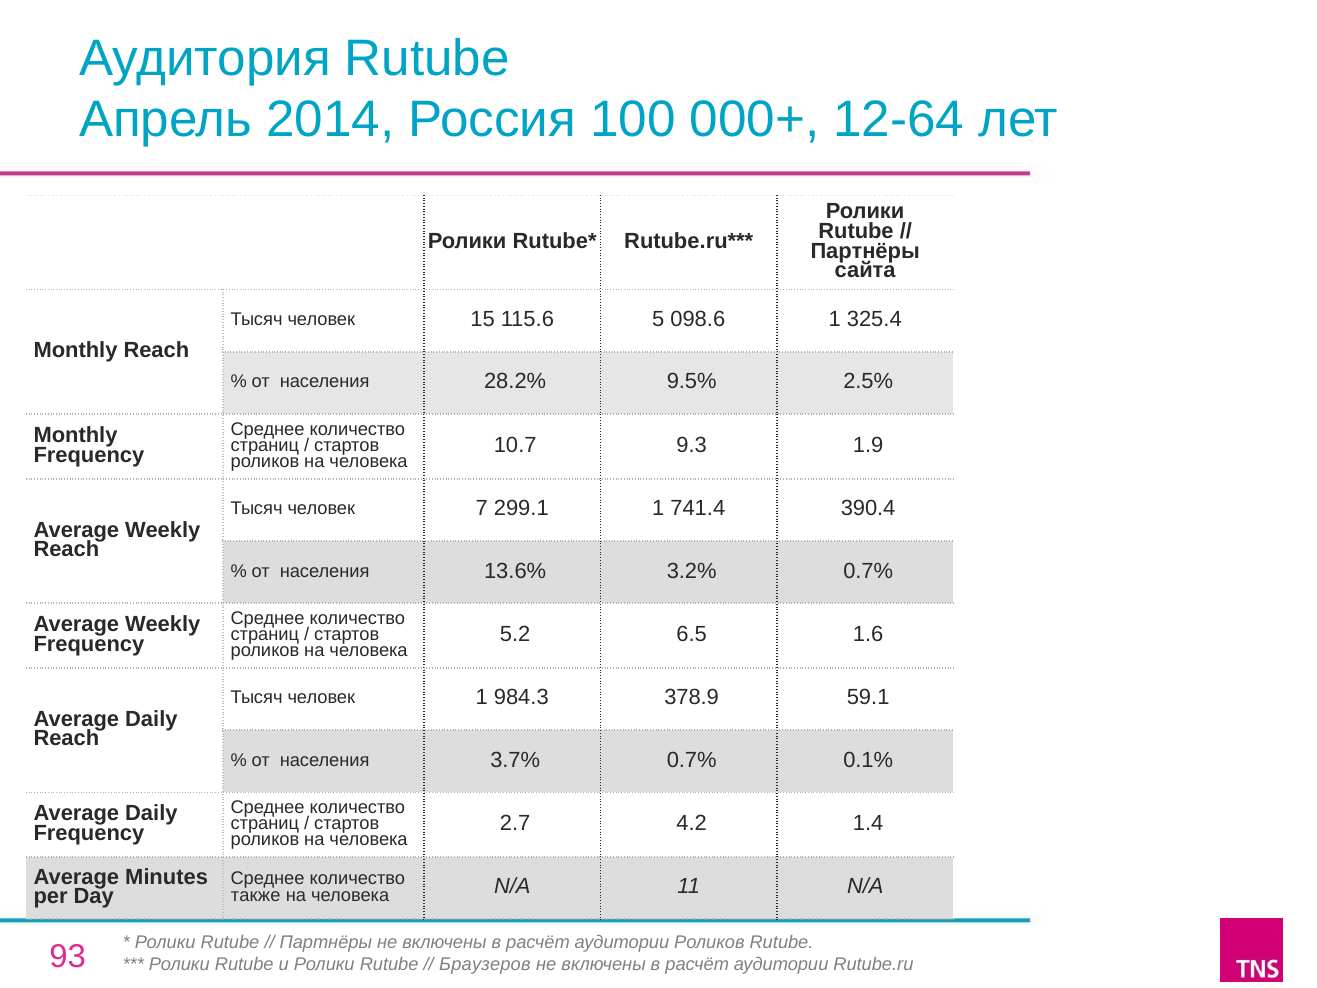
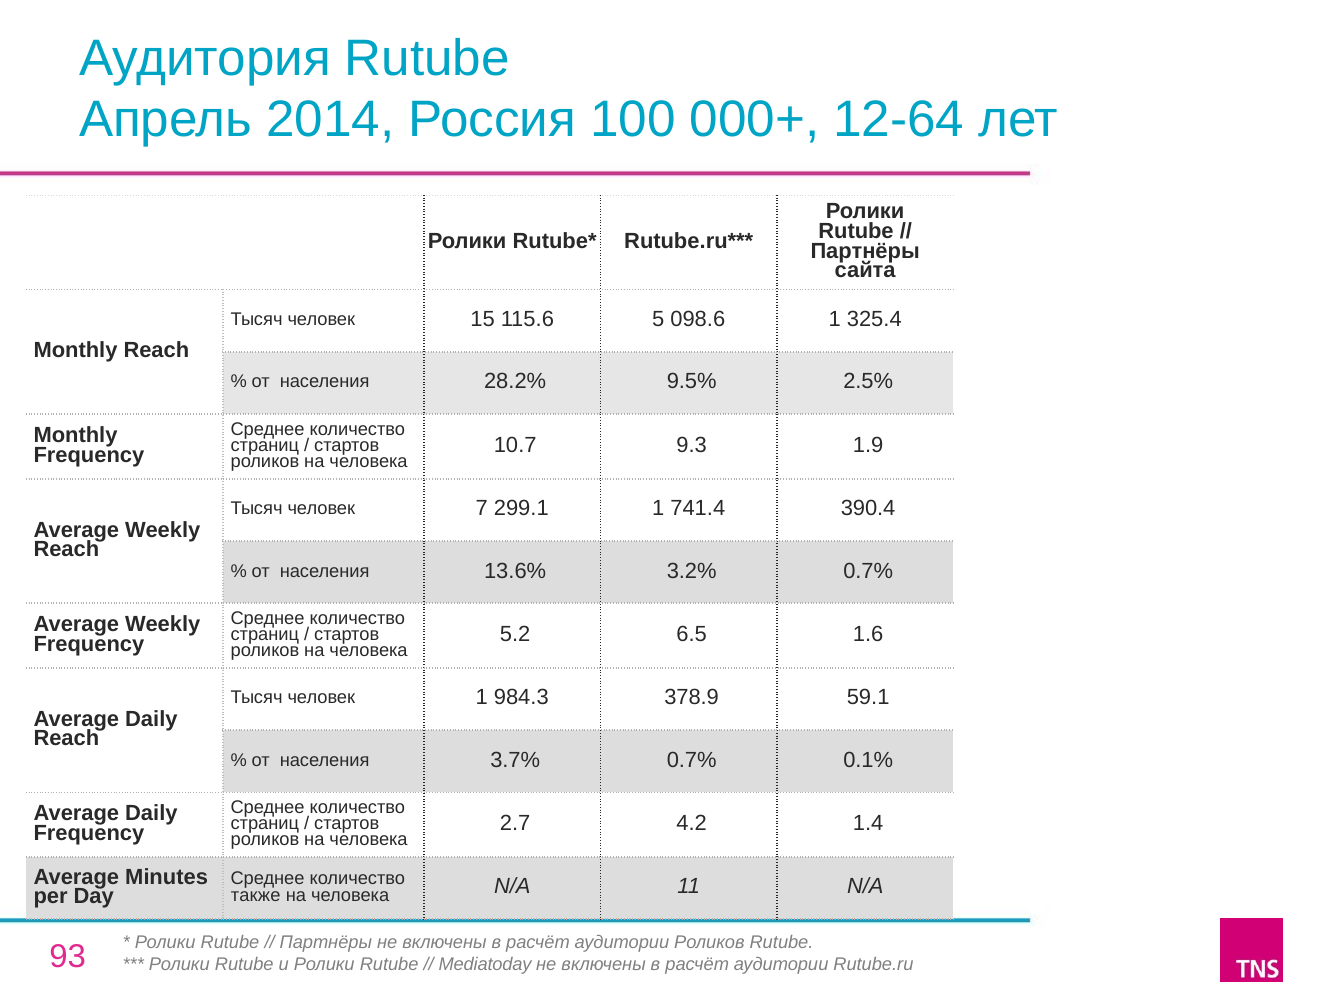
Браузеров: Браузеров -> Mediatoday
